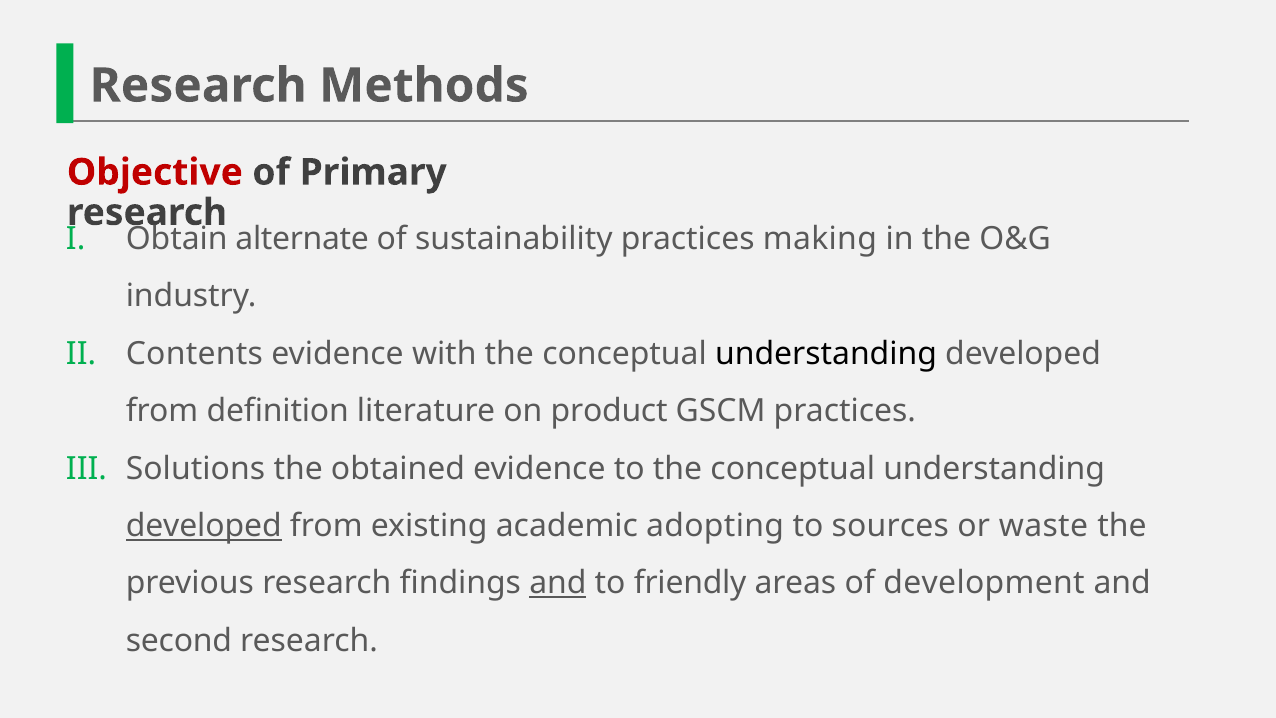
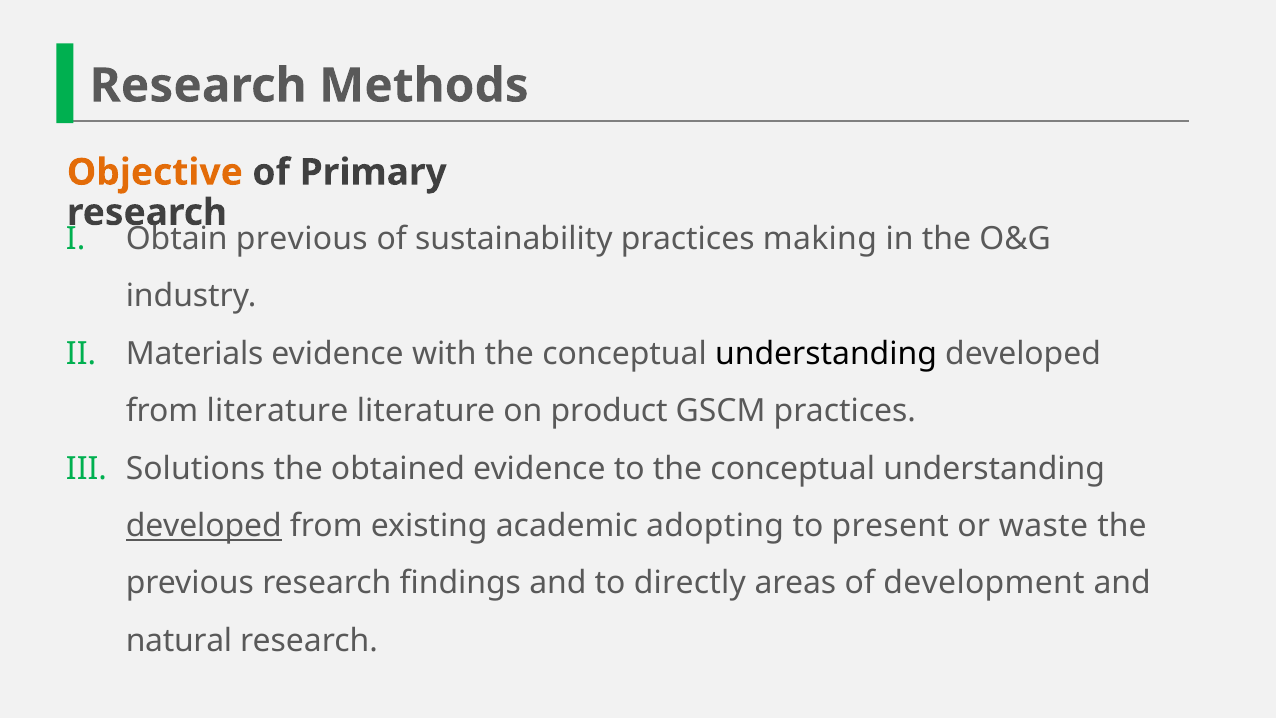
Objective colour: red -> orange
alternate at (302, 239): alternate -> previous
Contents: Contents -> Materials
from definition: definition -> literature
sources: sources -> present
and at (558, 583) underline: present -> none
friendly: friendly -> directly
second: second -> natural
